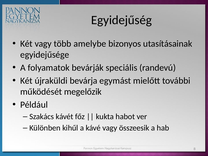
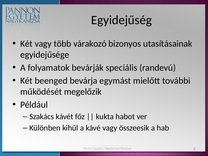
amelybe: amelybe -> várakozó
újraküldi: újraküldi -> beenged
